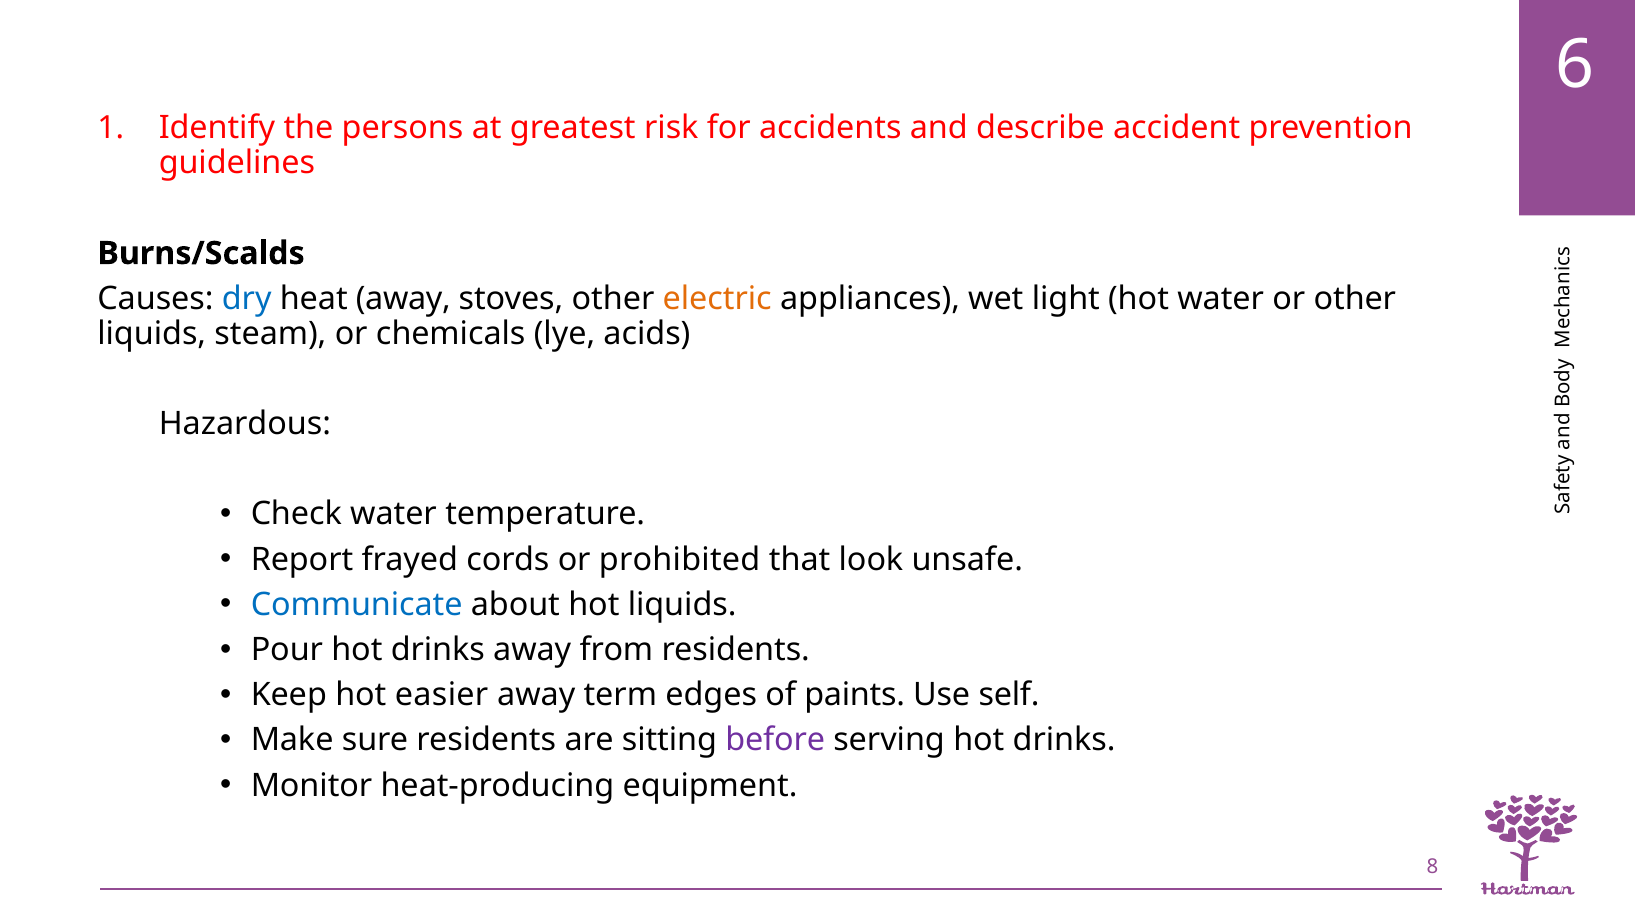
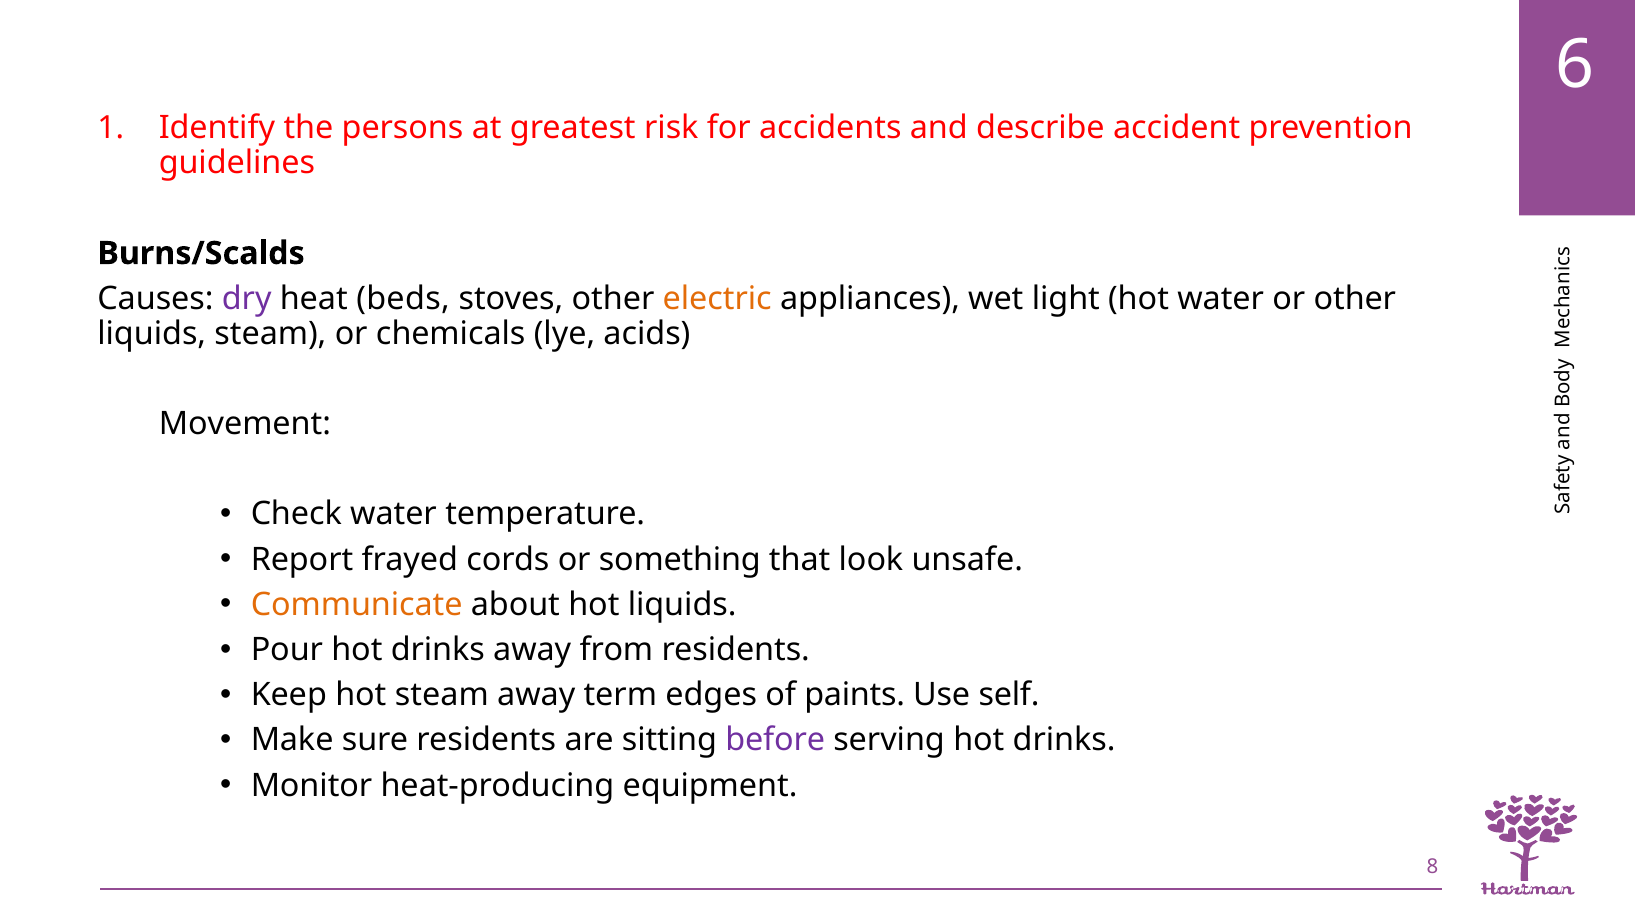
dry colour: blue -> purple
heat away: away -> beds
Hazardous: Hazardous -> Movement
prohibited: prohibited -> something
Communicate colour: blue -> orange
hot easier: easier -> steam
